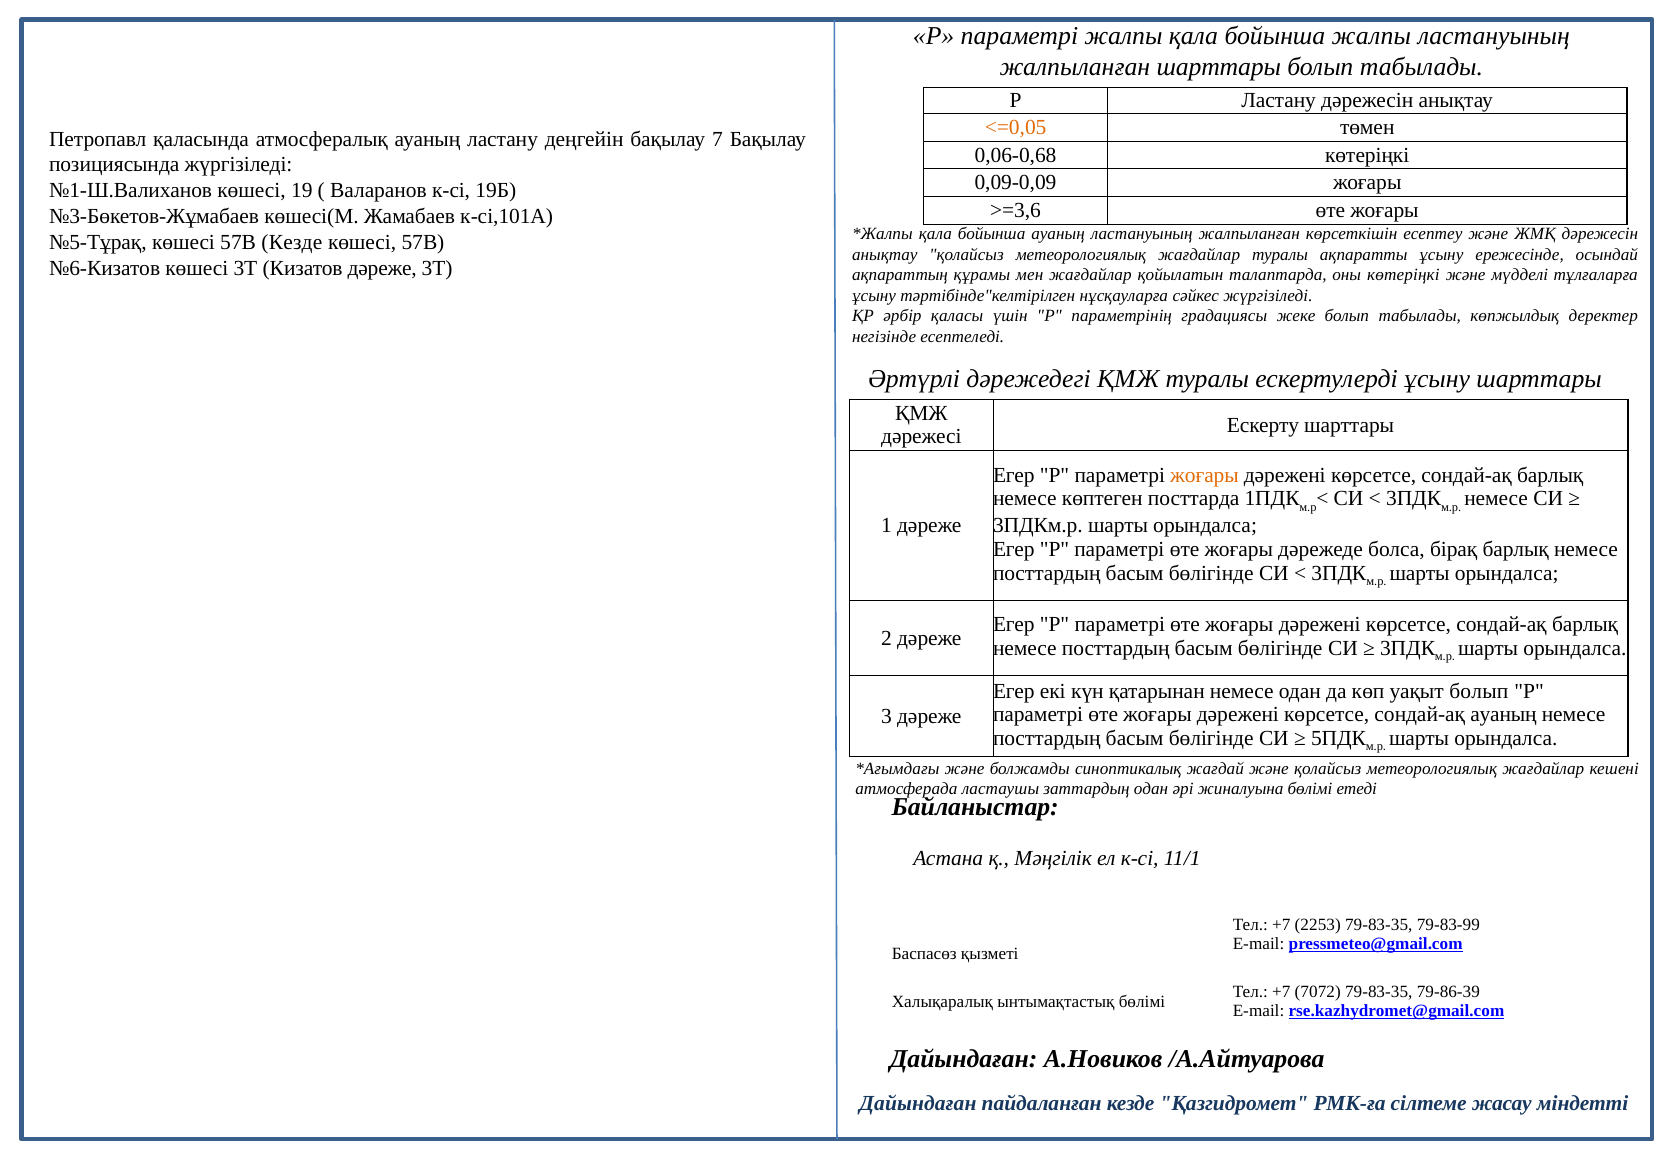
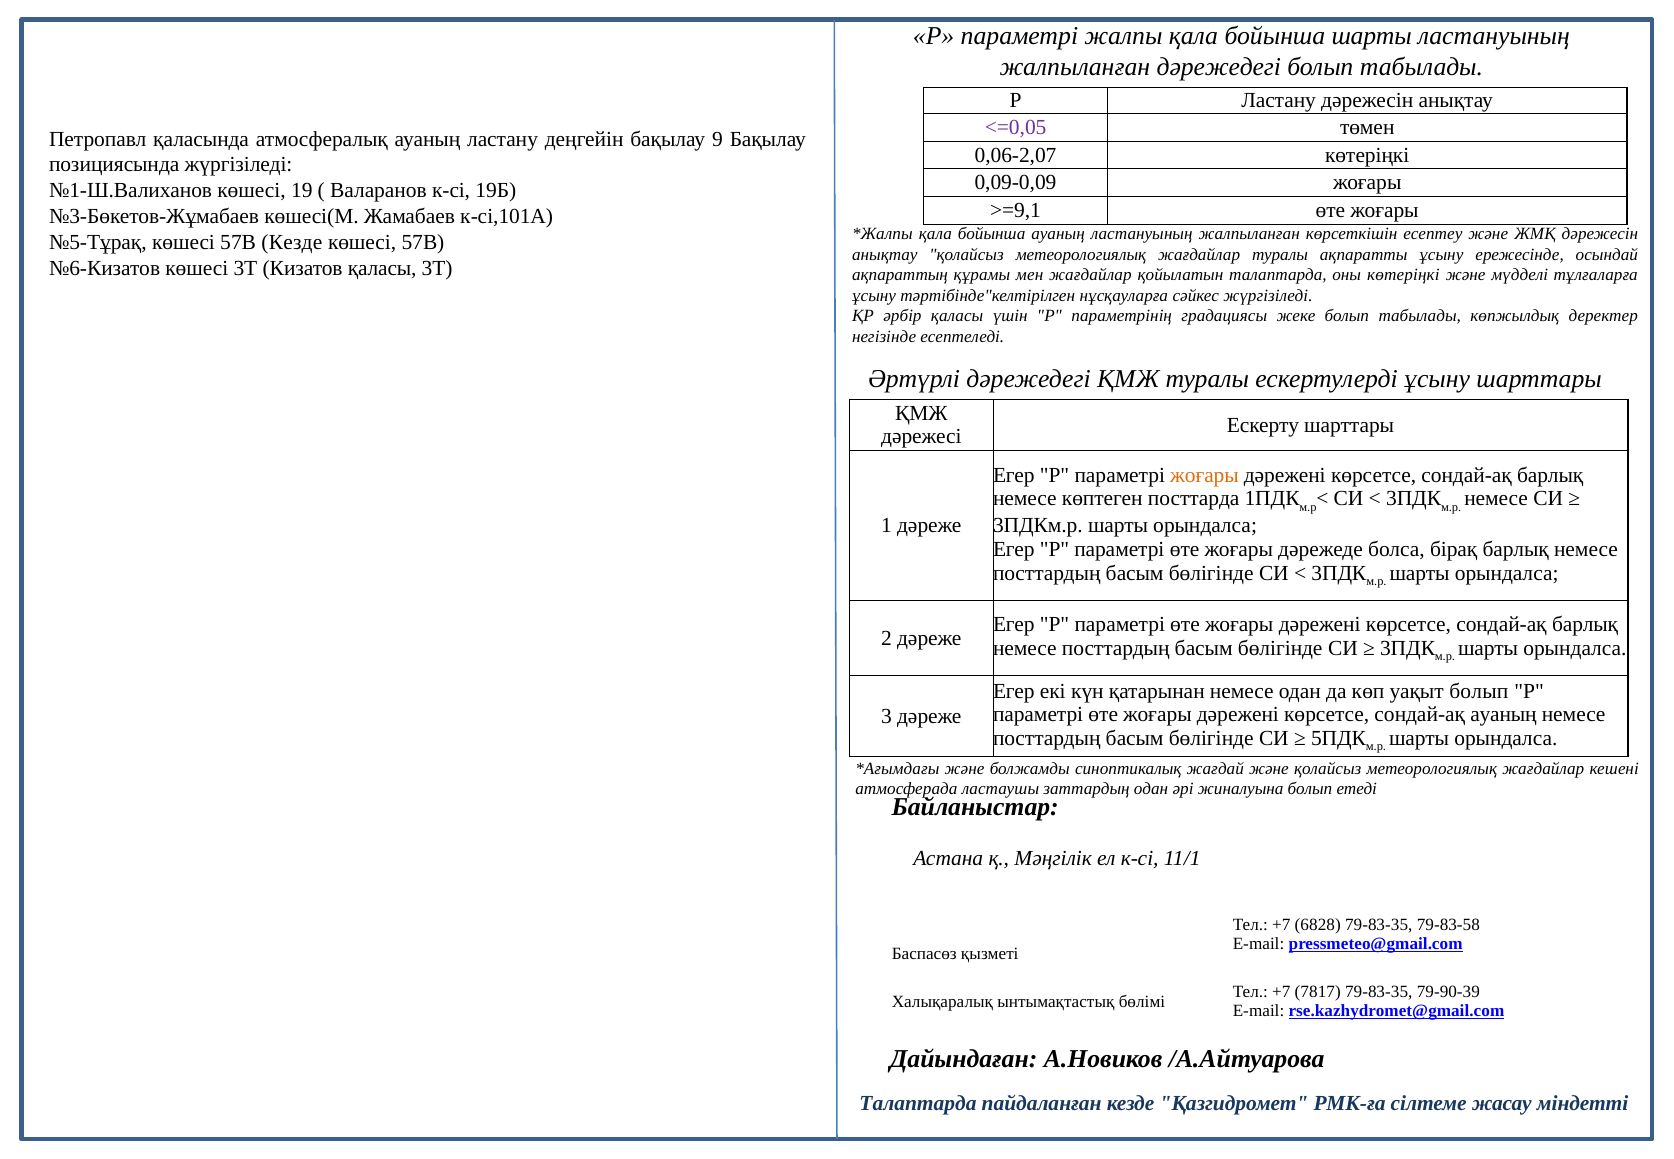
бойынша жалпы: жалпы -> шарты
жалпыланған шарттары: шарттары -> дәрежедегі
<=0,05 colour: orange -> purple
7: 7 -> 9
0,06-0,68: 0,06-0,68 -> 0,06-2,07
>=3,6: >=3,6 -> >=9,1
Кизатов дәреже: дәреже -> қаласы
жиналуына бөлімі: бөлімі -> болып
2253: 2253 -> 6828
79-83-99: 79-83-99 -> 79-83-58
7072: 7072 -> 7817
79-86-39: 79-86-39 -> 79-90-39
Дайындаған at (918, 1104): Дайындаған -> Талаптарда
